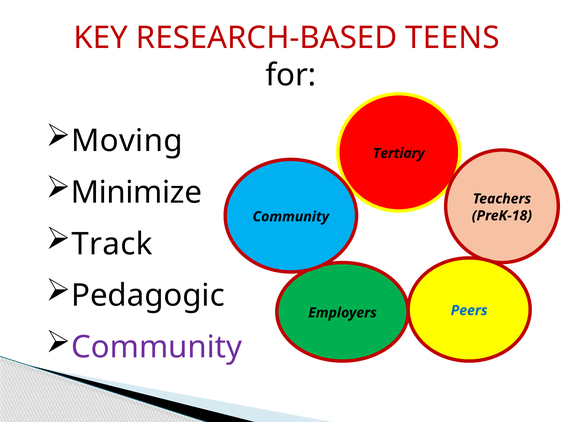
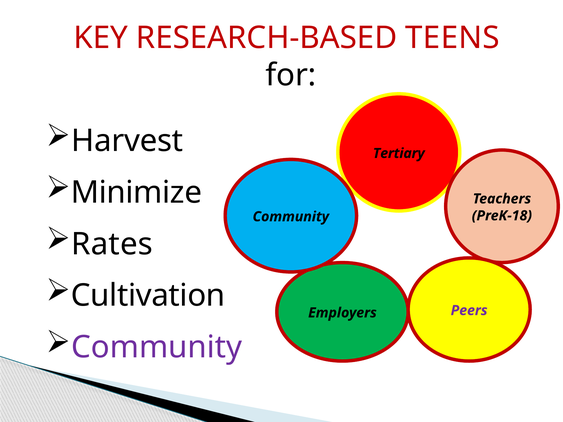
Moving: Moving -> Harvest
Track: Track -> Rates
Pedagogic: Pedagogic -> Cultivation
Peers colour: blue -> purple
